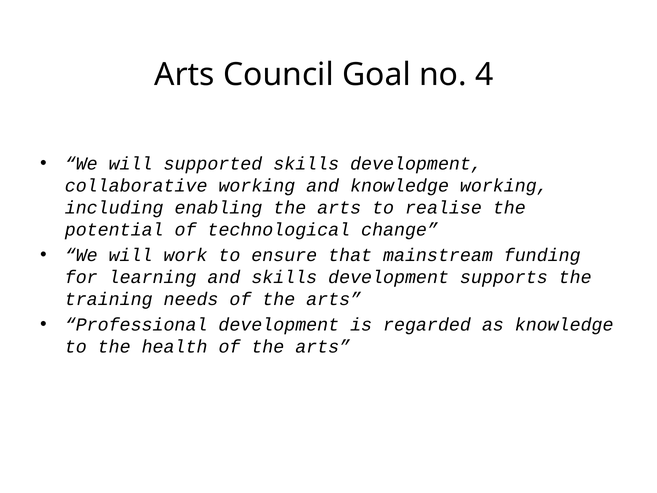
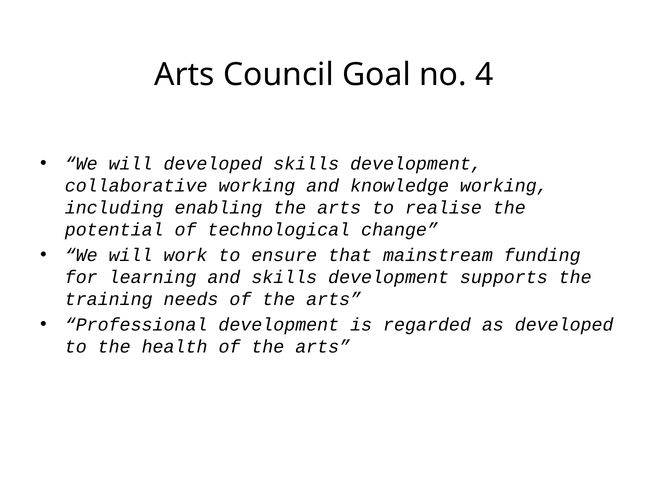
will supported: supported -> developed
as knowledge: knowledge -> developed
